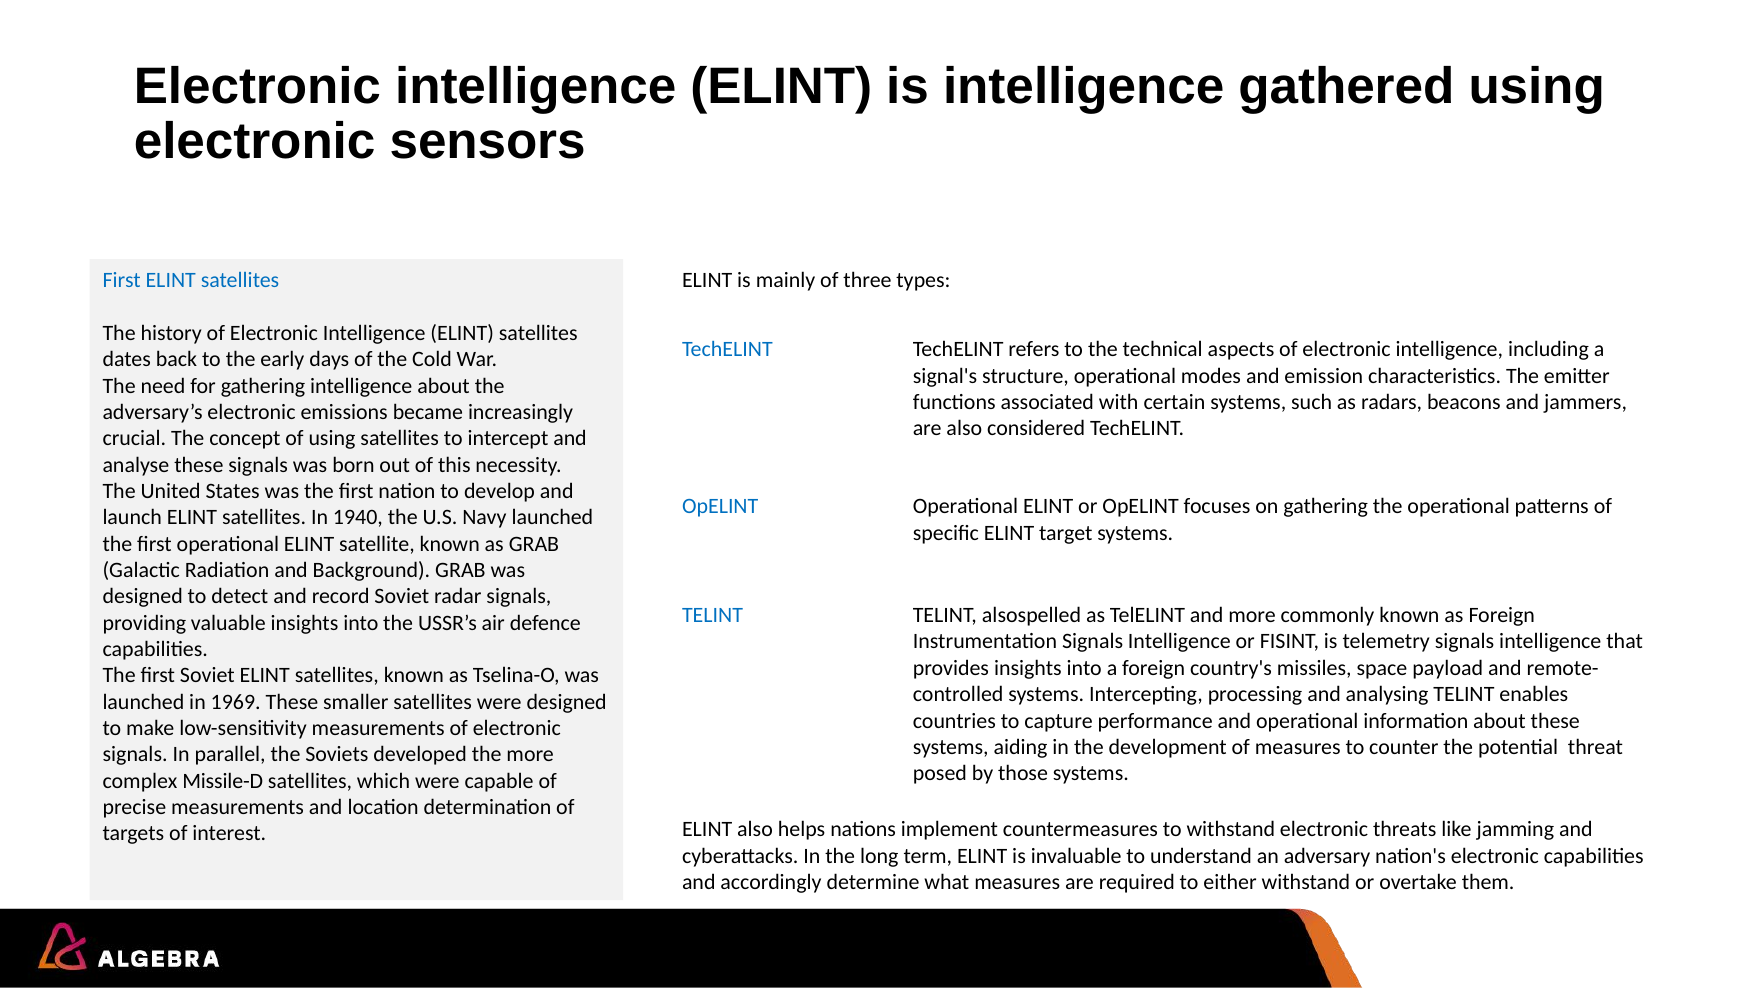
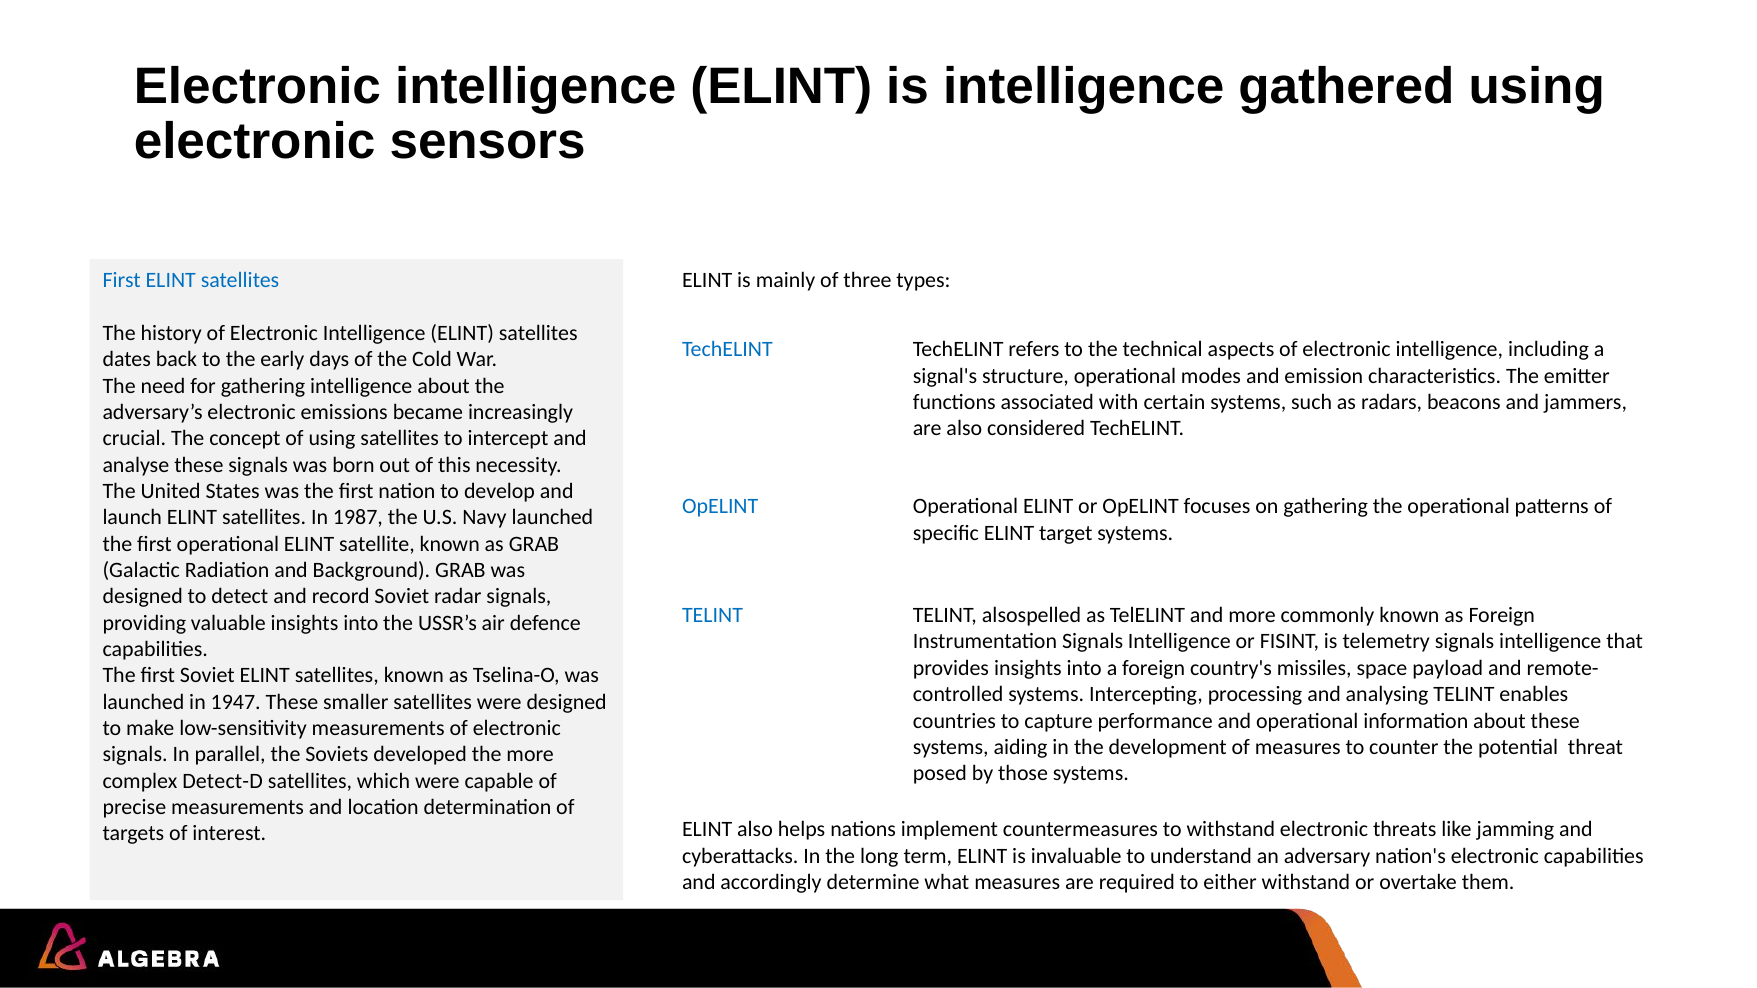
1940: 1940 -> 1987
1969: 1969 -> 1947
Missile-D: Missile-D -> Detect-D
